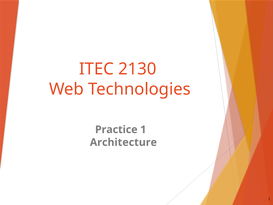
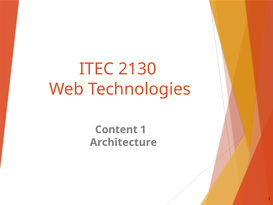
Practice: Practice -> Content
